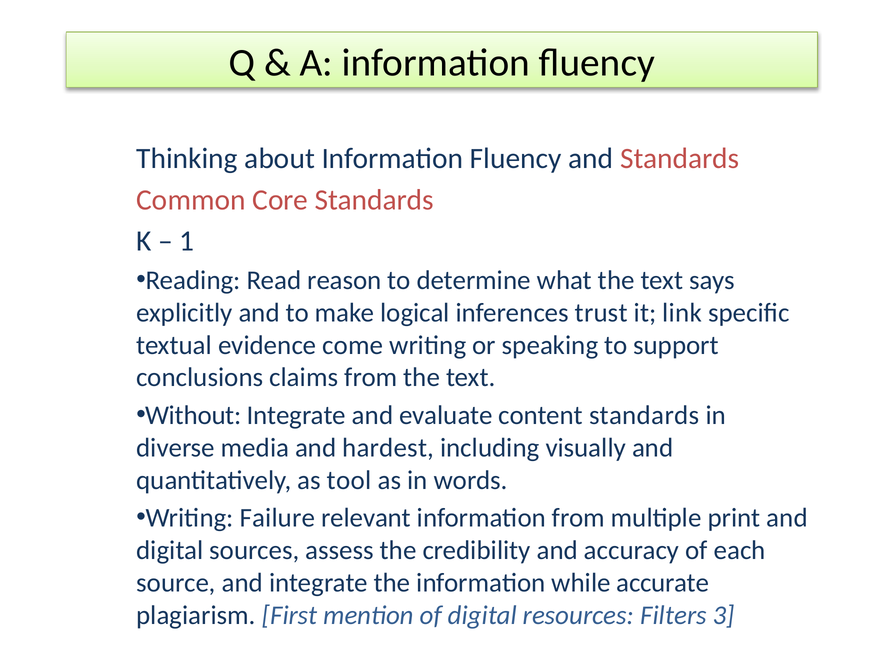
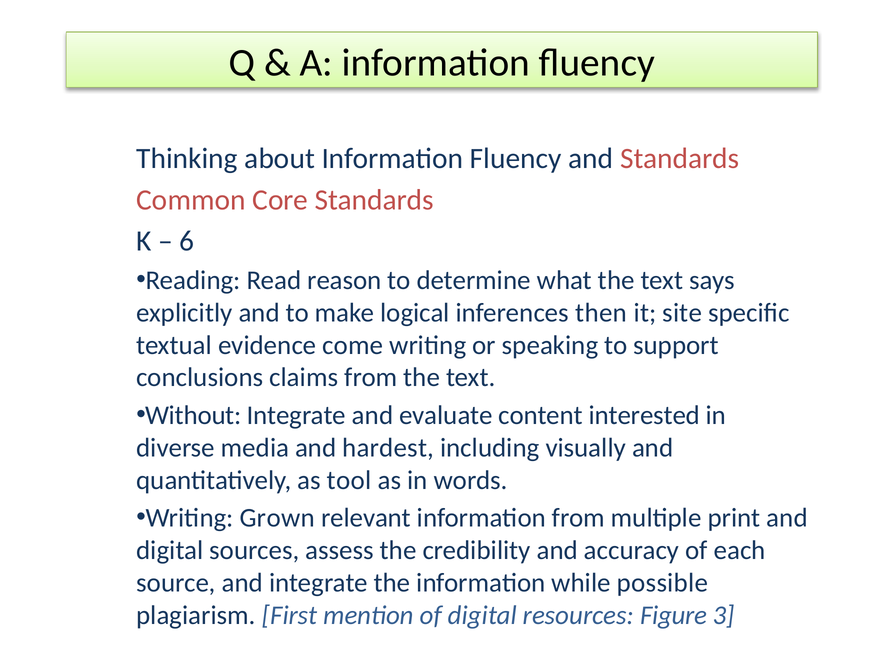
1: 1 -> 6
trust: trust -> then
link: link -> site
content standards: standards -> interested
Failure: Failure -> Grown
accurate: accurate -> possible
Filters: Filters -> Figure
